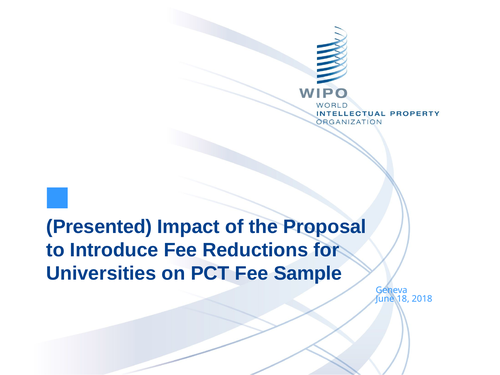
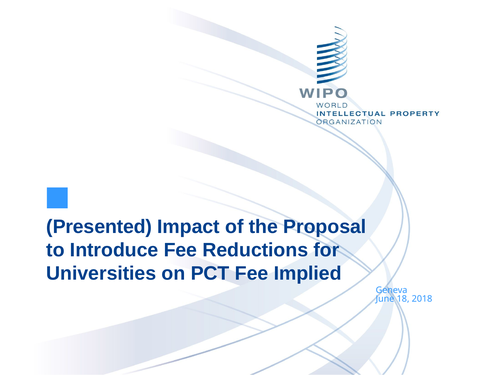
Sample: Sample -> Implied
